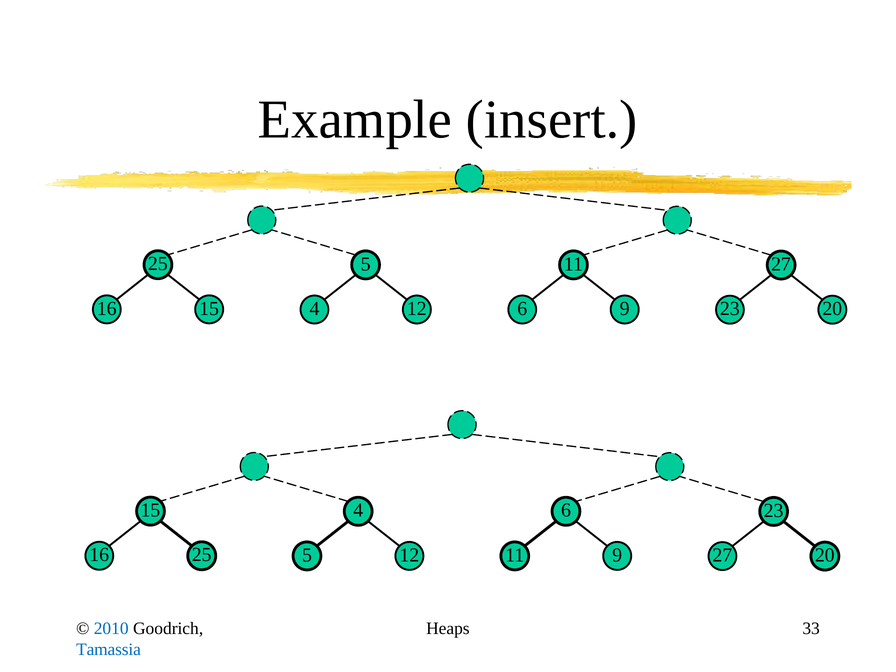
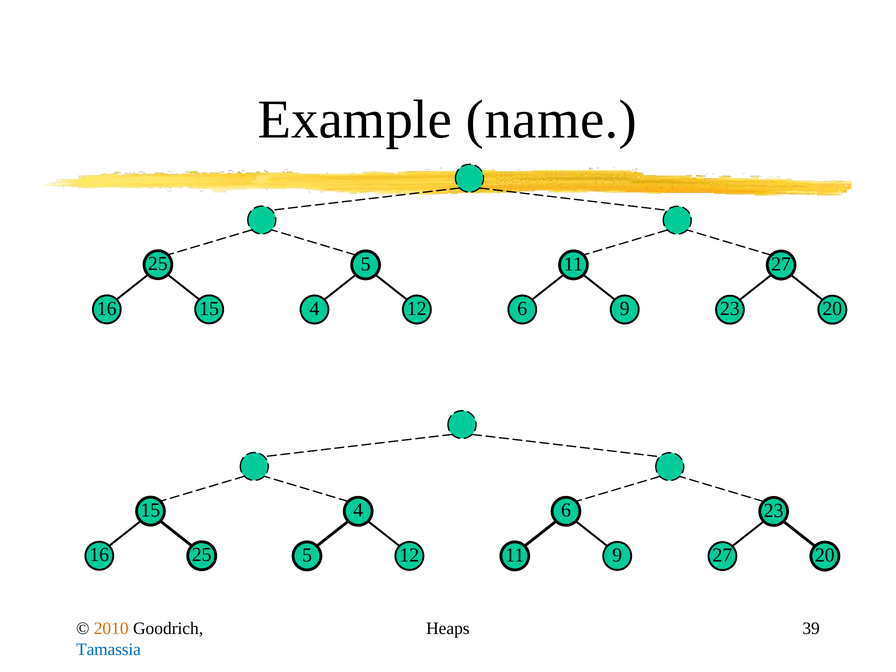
insert: insert -> name
2010 colour: blue -> orange
33: 33 -> 39
